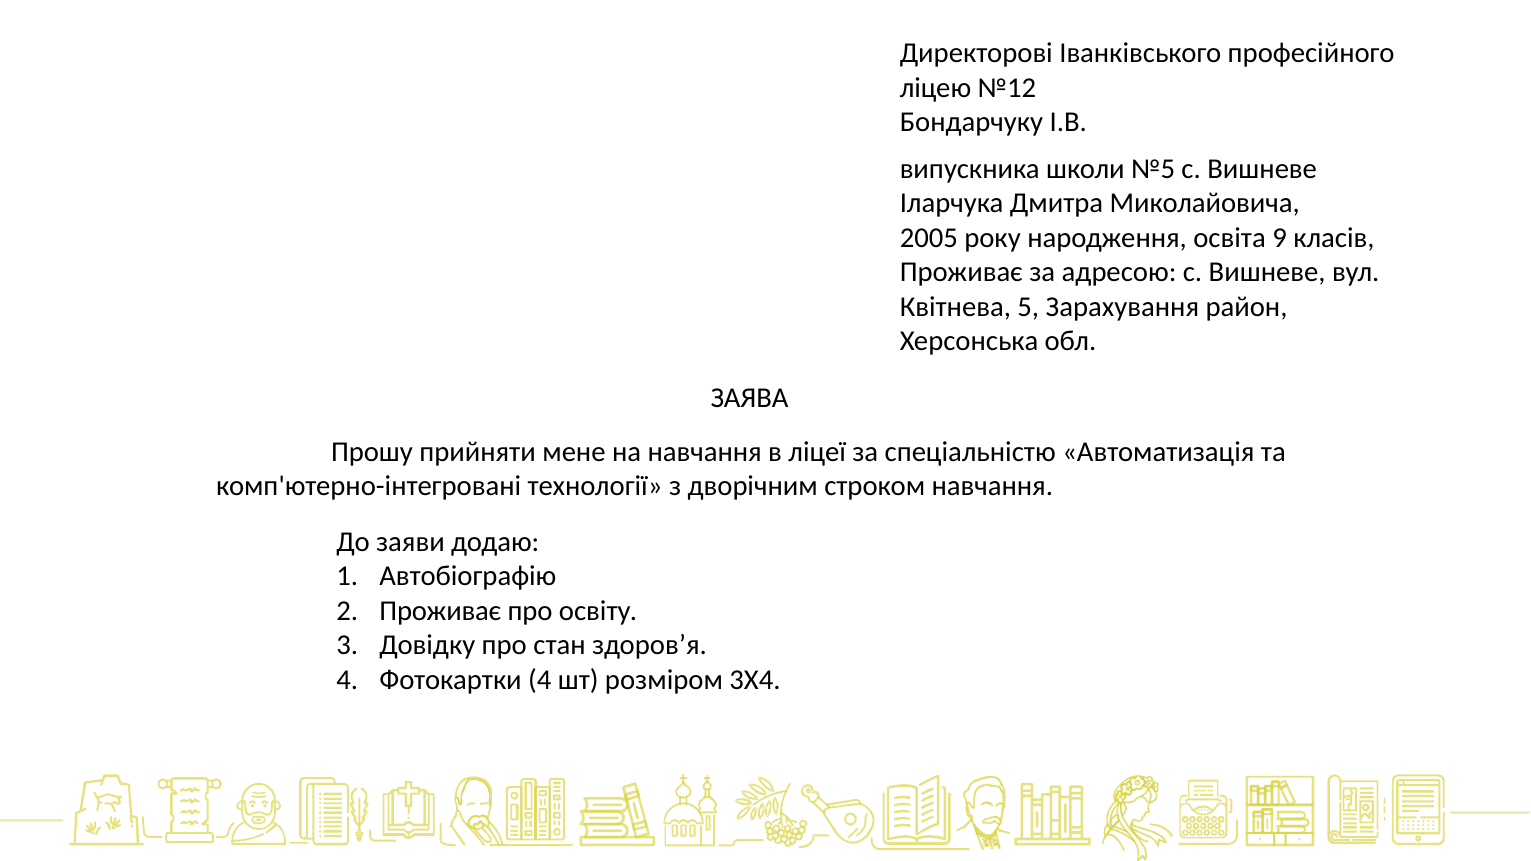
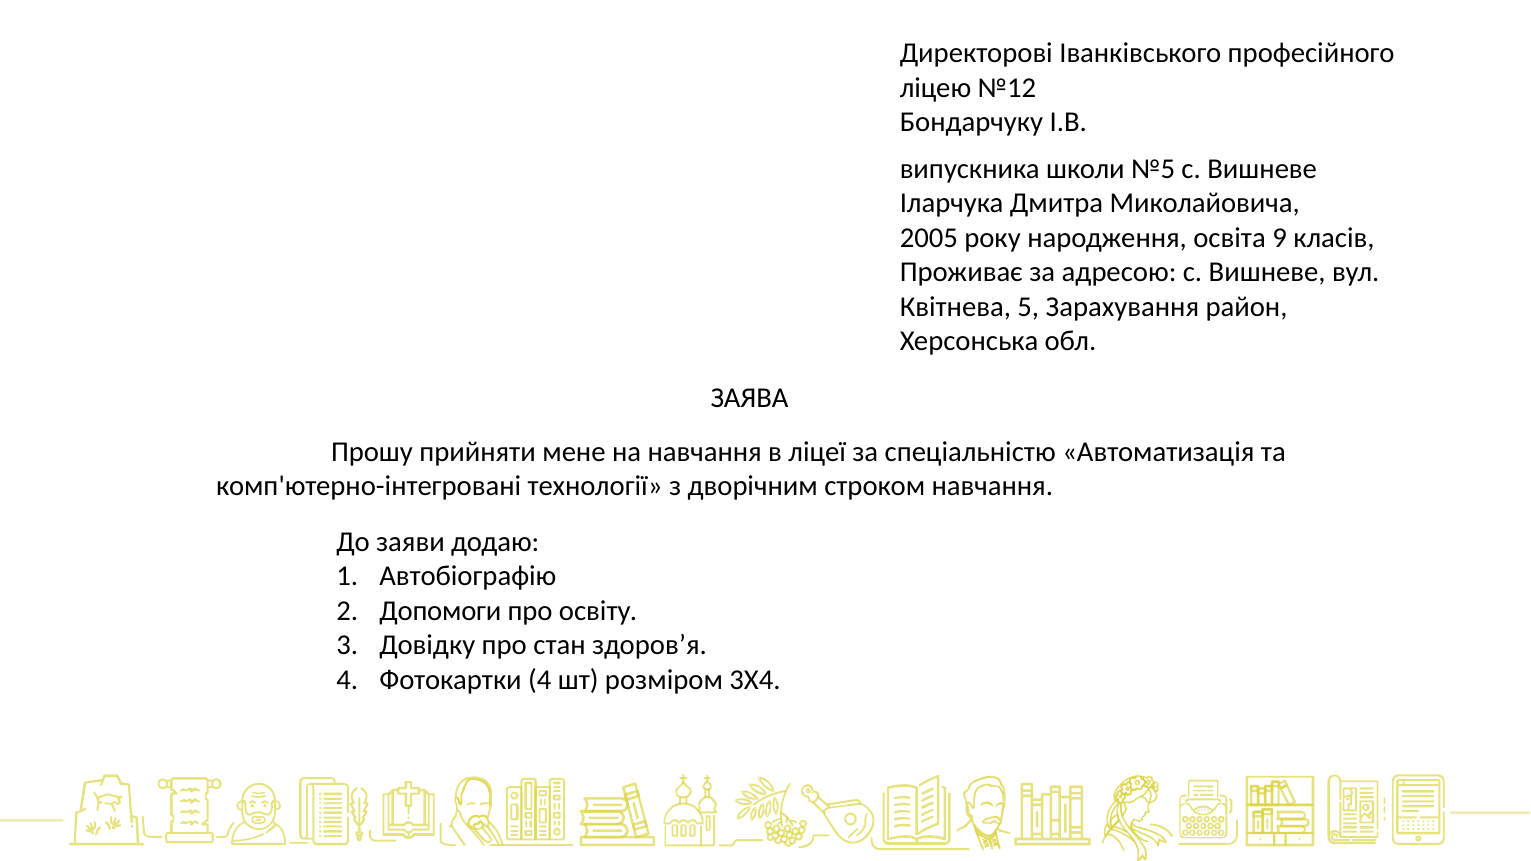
Проживає at (440, 611): Проживає -> Допомоги
